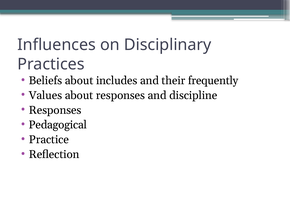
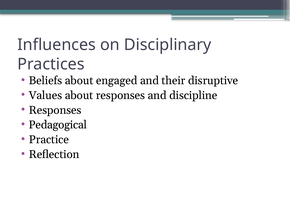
includes: includes -> engaged
frequently: frequently -> disruptive
